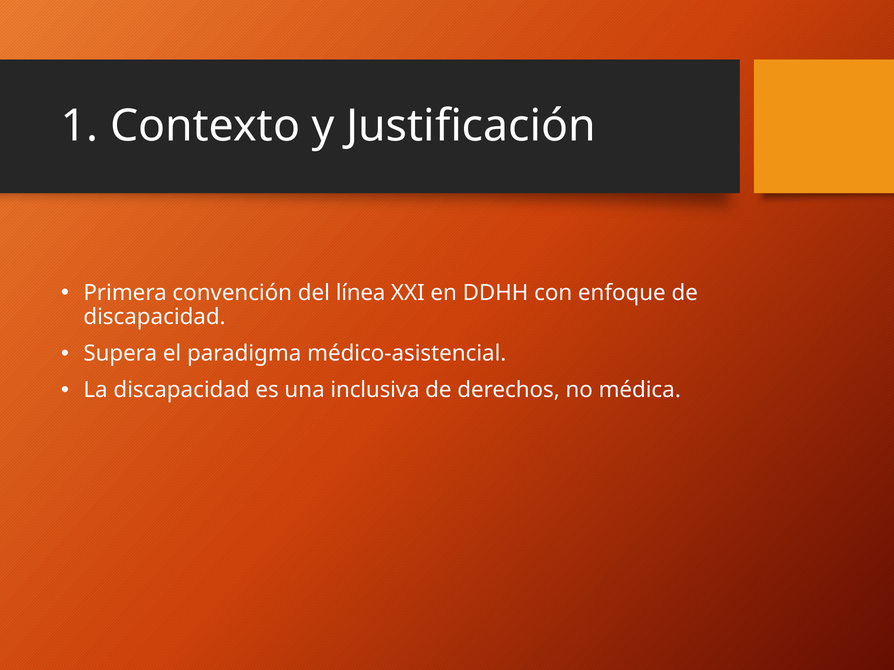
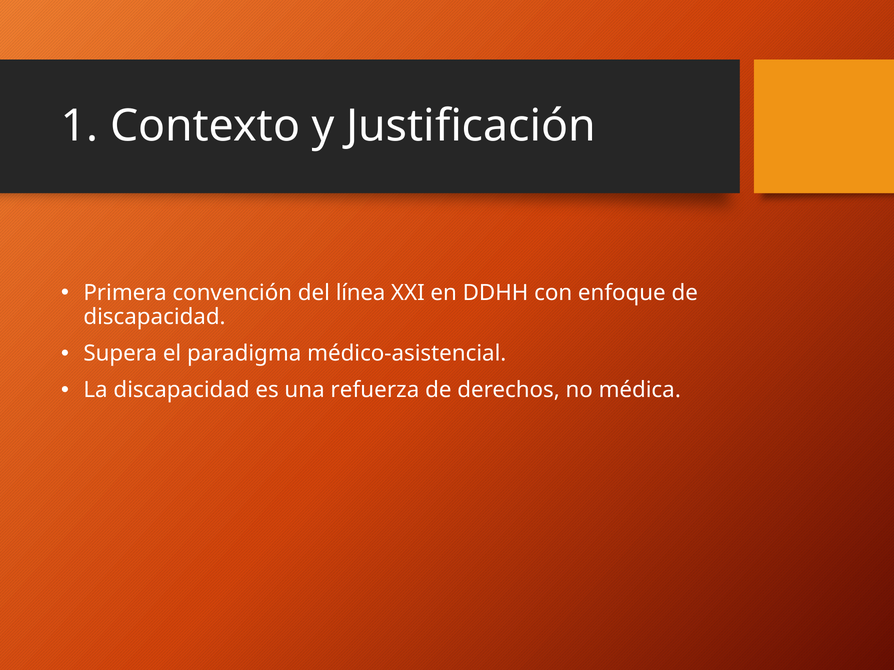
inclusiva: inclusiva -> refuerza
